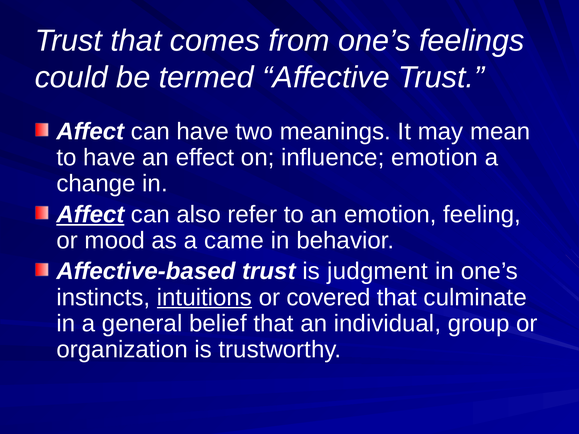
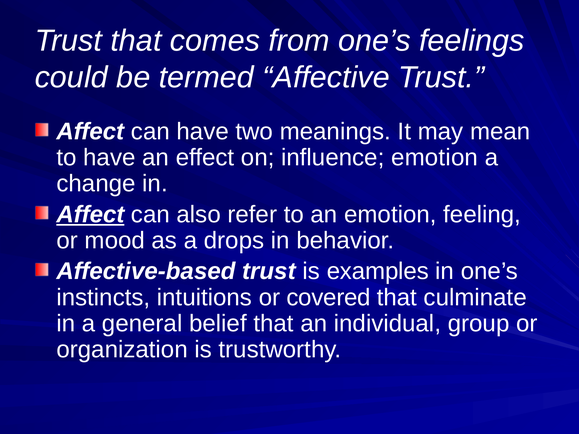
came: came -> drops
judgment: judgment -> examples
intuitions underline: present -> none
